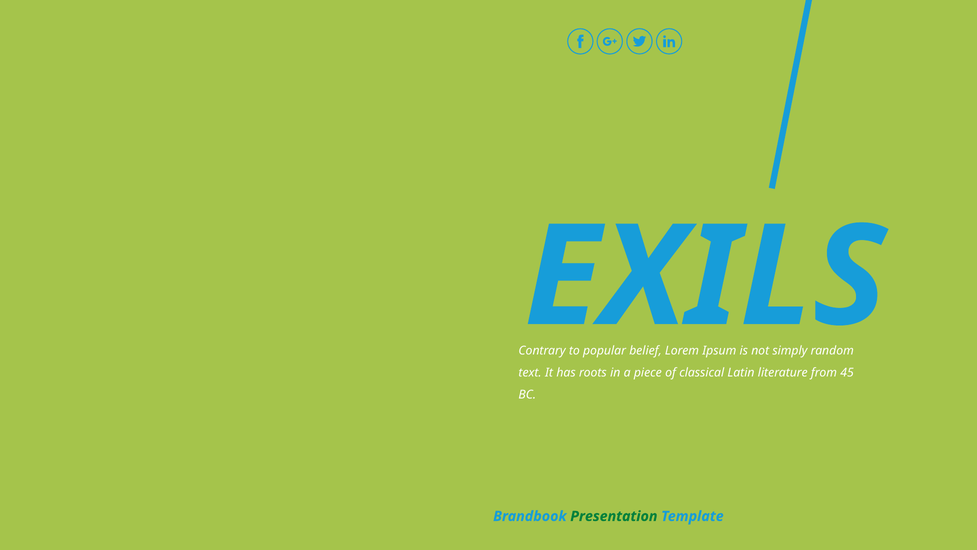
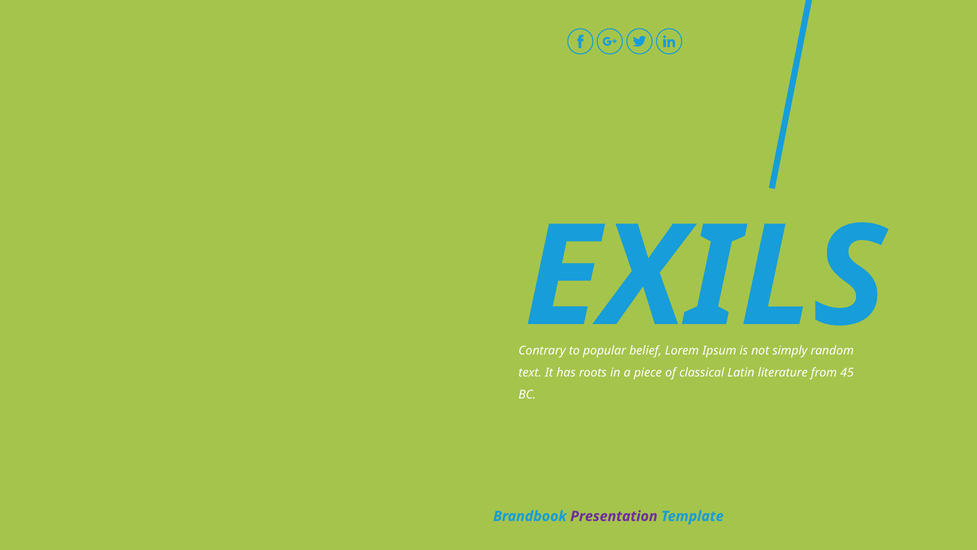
Presentation colour: green -> purple
